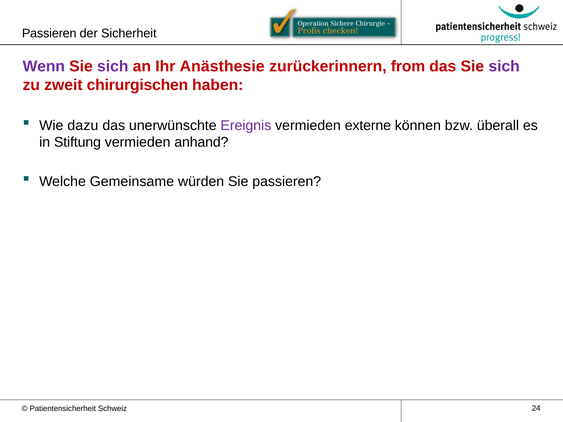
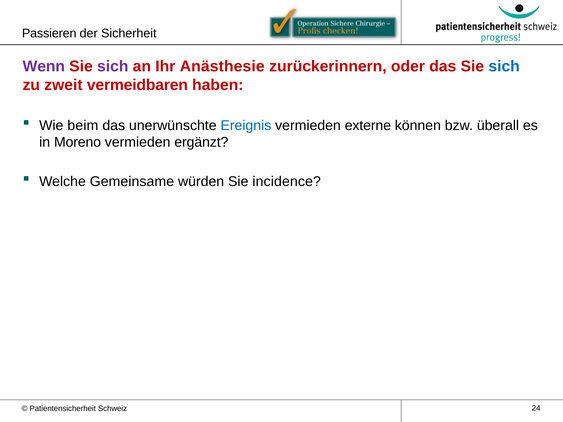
from: from -> oder
sich at (504, 66) colour: purple -> blue
chirurgischen: chirurgischen -> vermeidbaren
dazu: dazu -> beim
Ereignis colour: purple -> blue
Stiftung: Stiftung -> Moreno
anhand: anhand -> ergänzt
Sie passieren: passieren -> incidence
